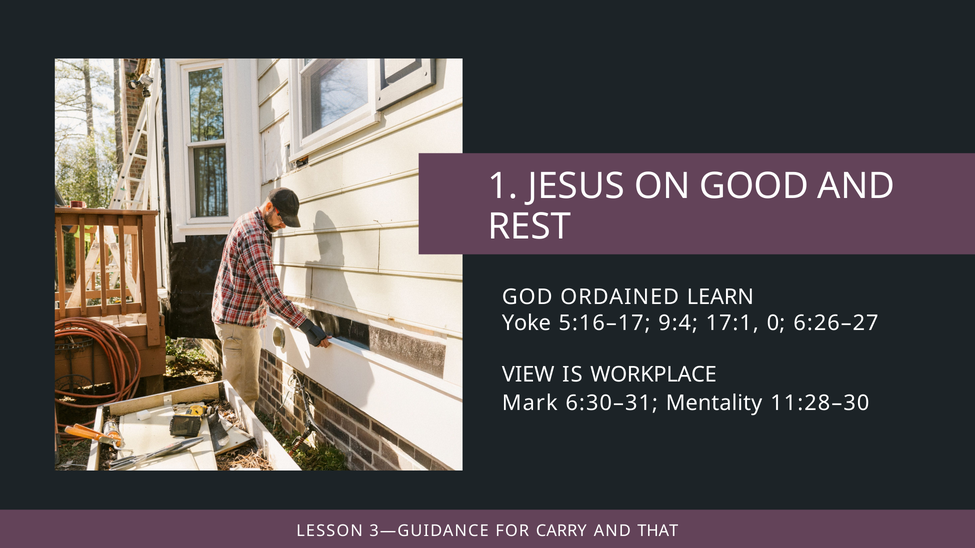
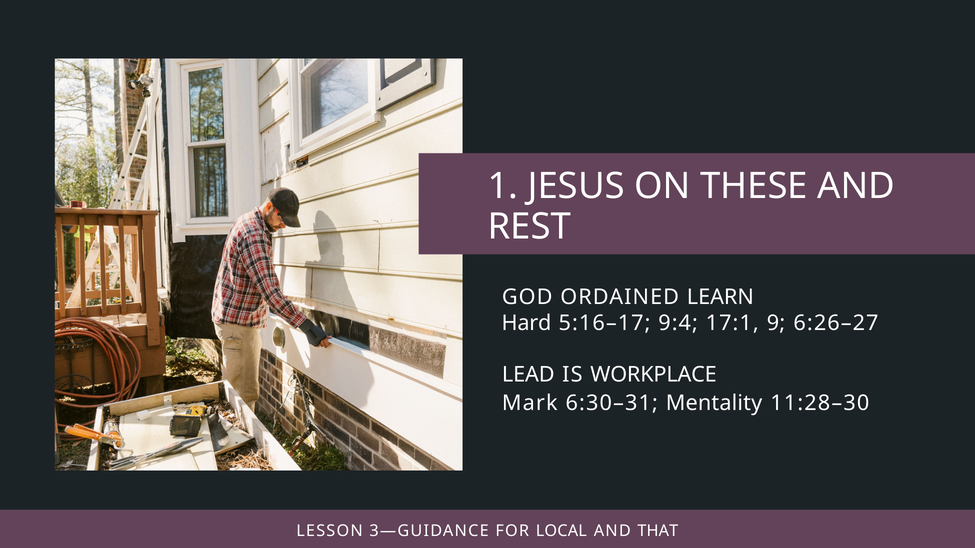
GOOD: GOOD -> THESE
Yoke: Yoke -> Hard
0: 0 -> 9
VIEW: VIEW -> LEAD
CARRY: CARRY -> LOCAL
